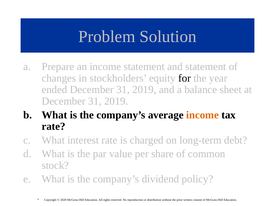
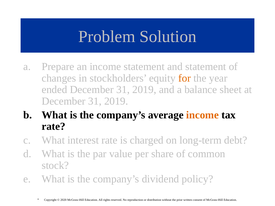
for colour: black -> orange
